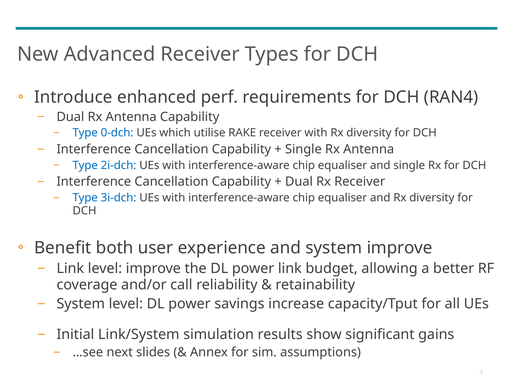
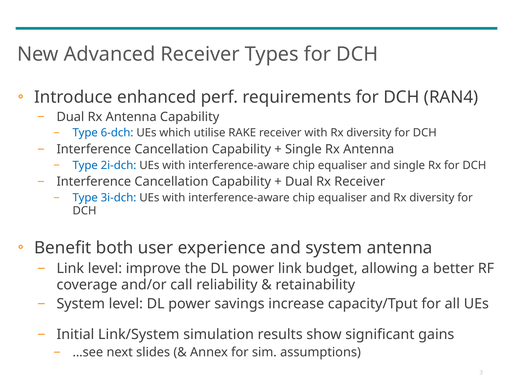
0-dch: 0-dch -> 6-dch
system improve: improve -> antenna
